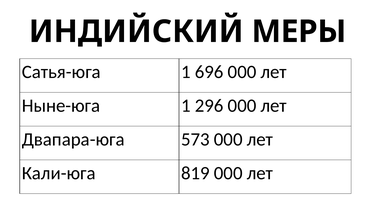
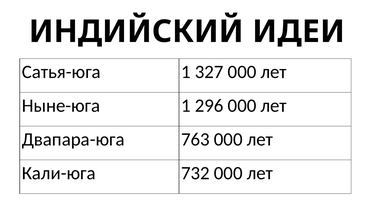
МЕРЫ: МЕРЫ -> ИДЕИ
696: 696 -> 327
573: 573 -> 763
819: 819 -> 732
